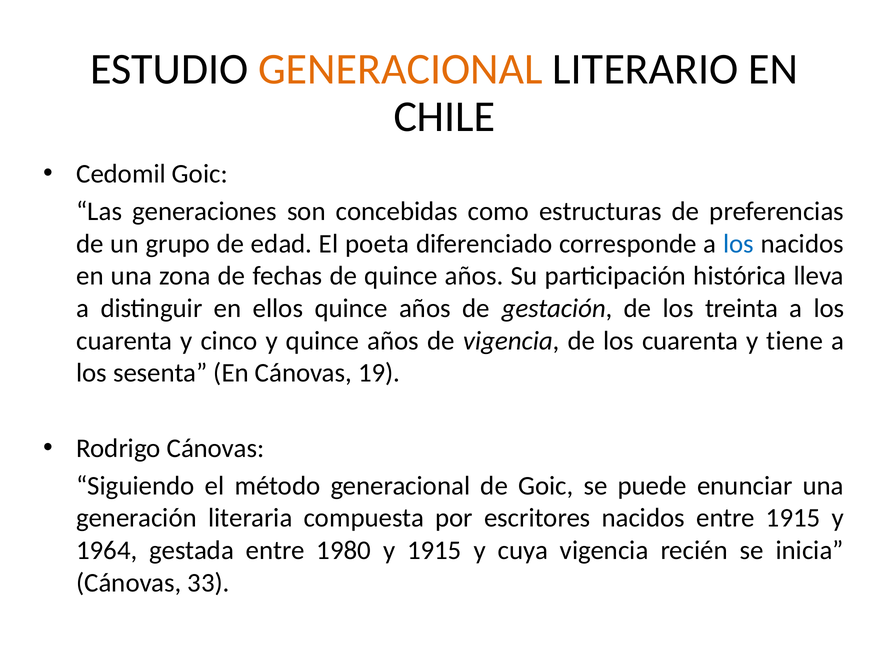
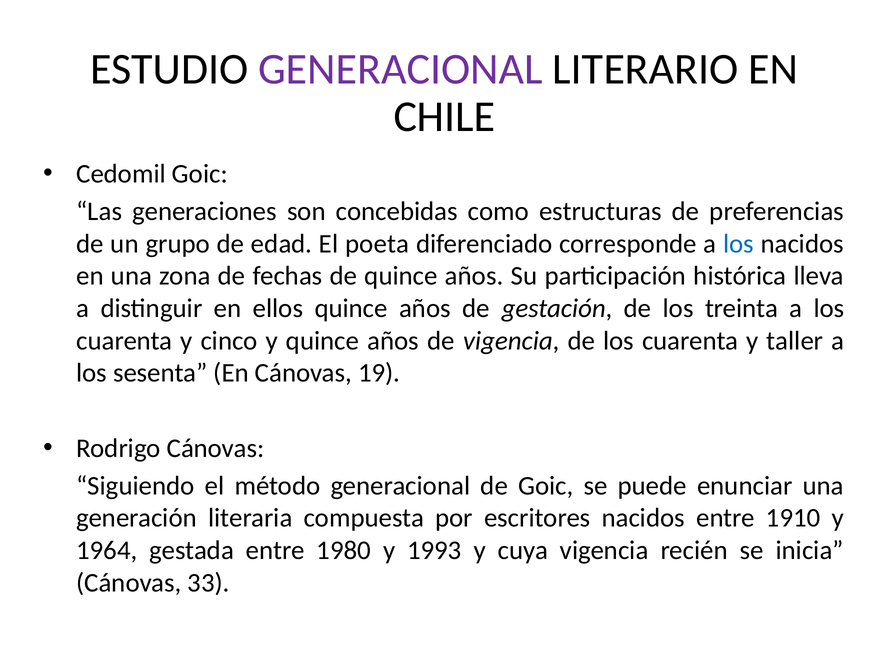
GENERACIONAL at (400, 69) colour: orange -> purple
tiene: tiene -> taller
entre 1915: 1915 -> 1910
y 1915: 1915 -> 1993
